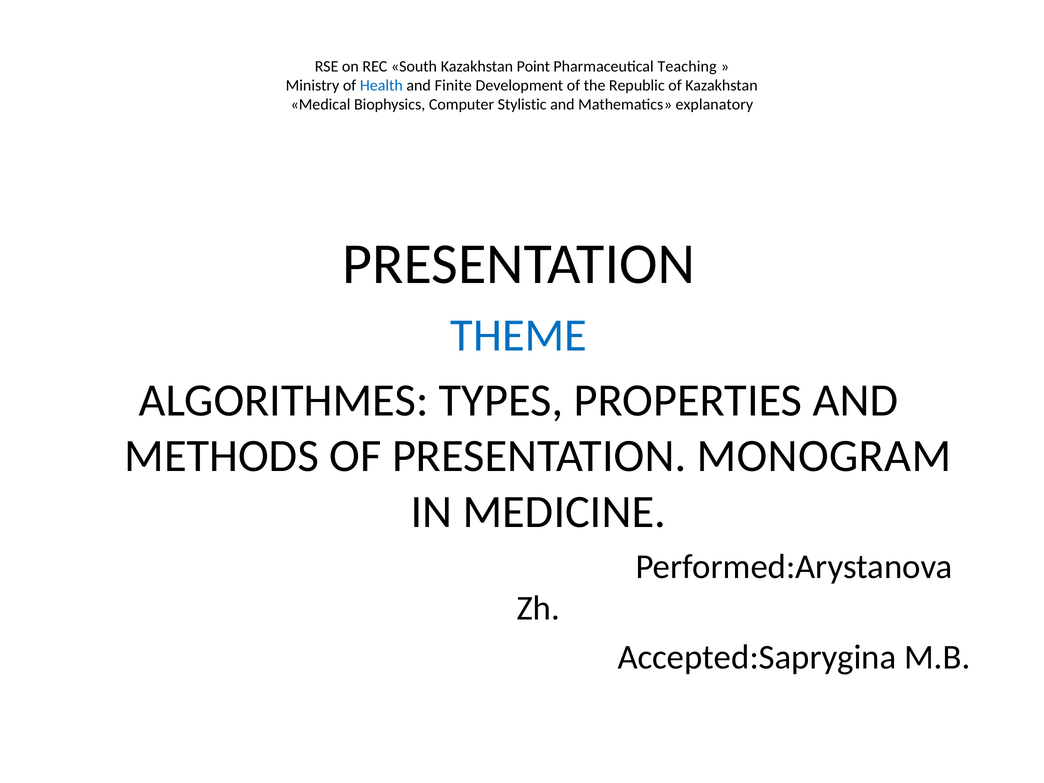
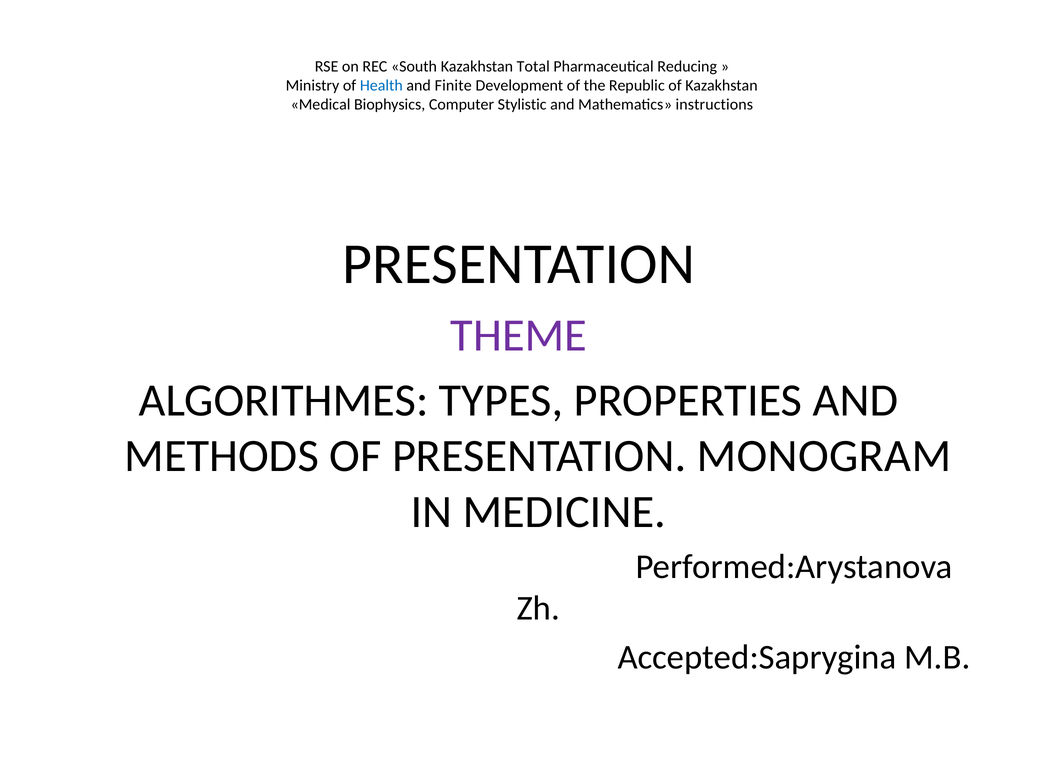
Point: Point -> Total
Teaching: Teaching -> Reducing
explanatory: explanatory -> instructions
THEME colour: blue -> purple
